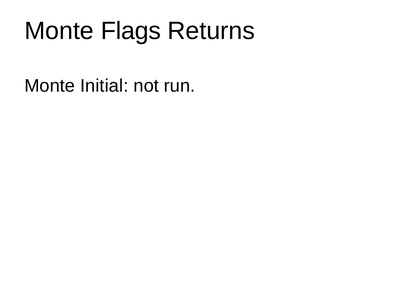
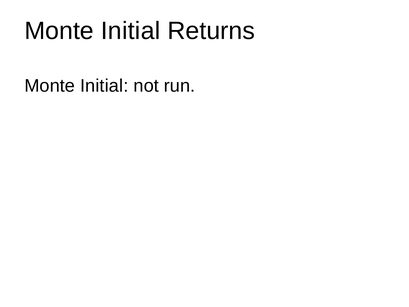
Flags at (131, 31): Flags -> Initial
